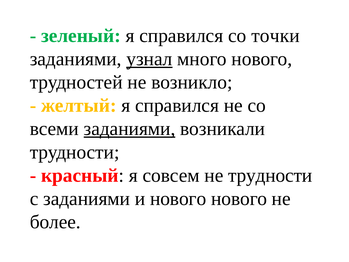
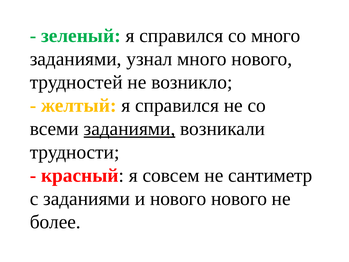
со точки: точки -> много
узнал underline: present -> none
не трудности: трудности -> сантиметр
